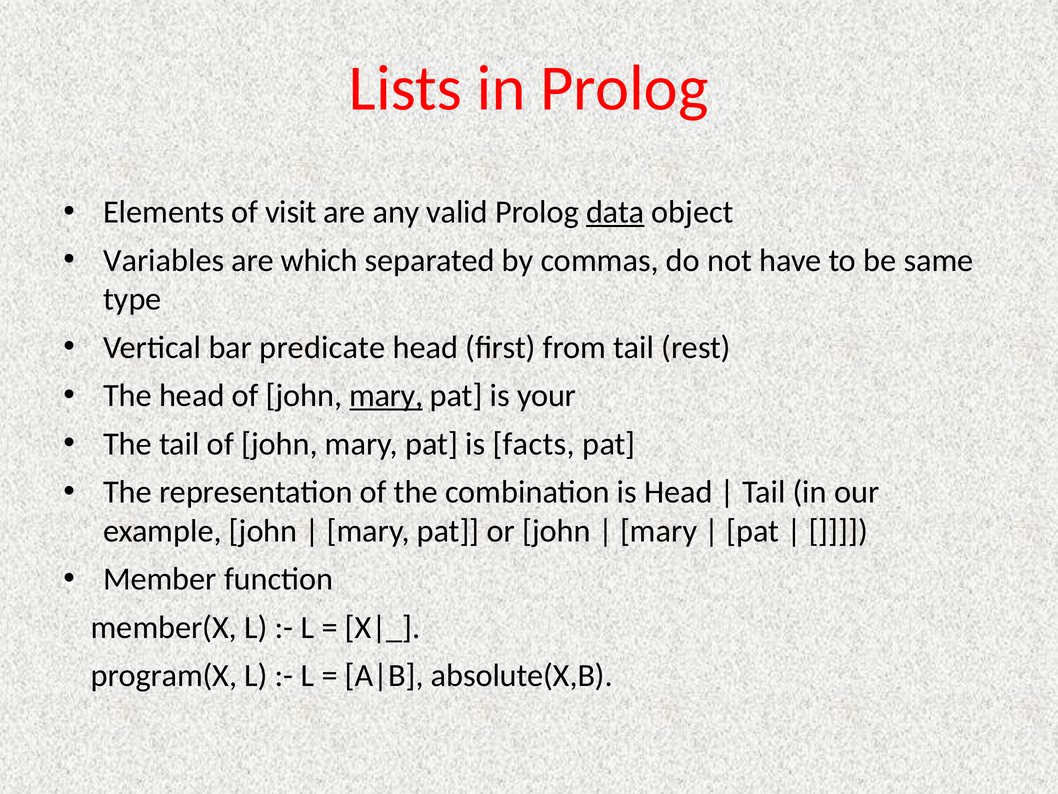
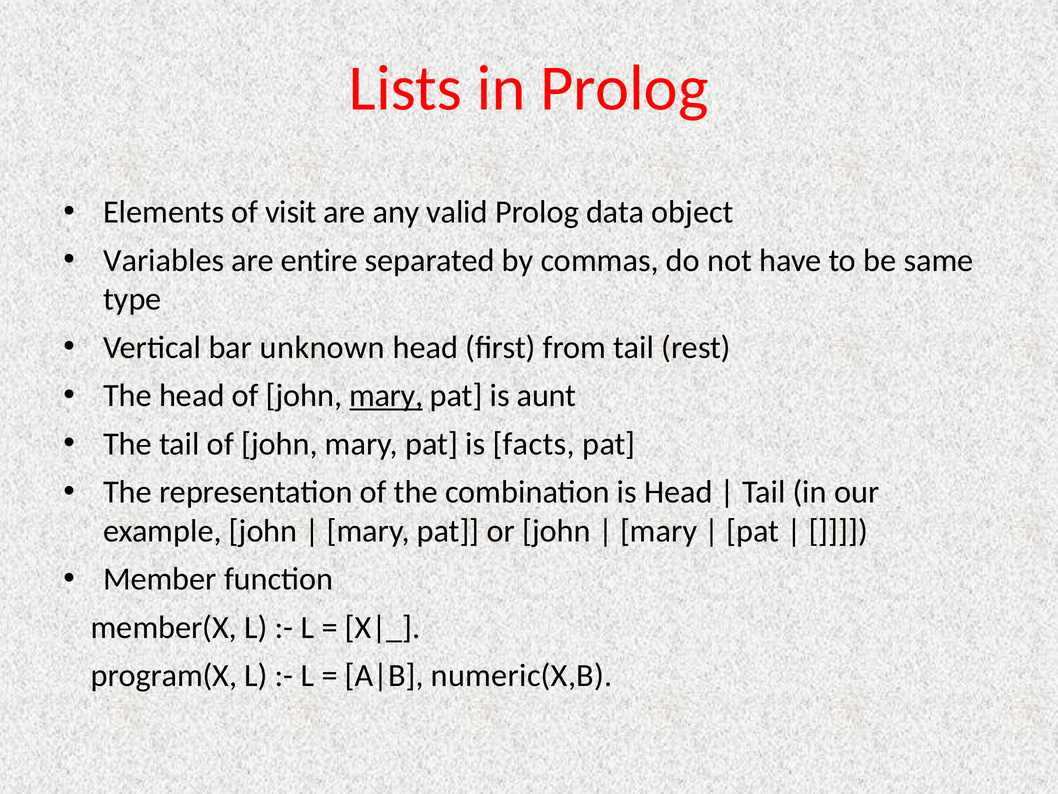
data underline: present -> none
which: which -> entire
predicate: predicate -> unknown
your: your -> aunt
absolute(X,B: absolute(X,B -> numeric(X,B
